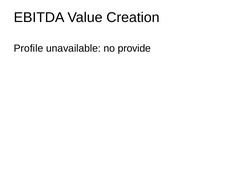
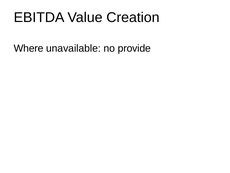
Profile: Profile -> Where
